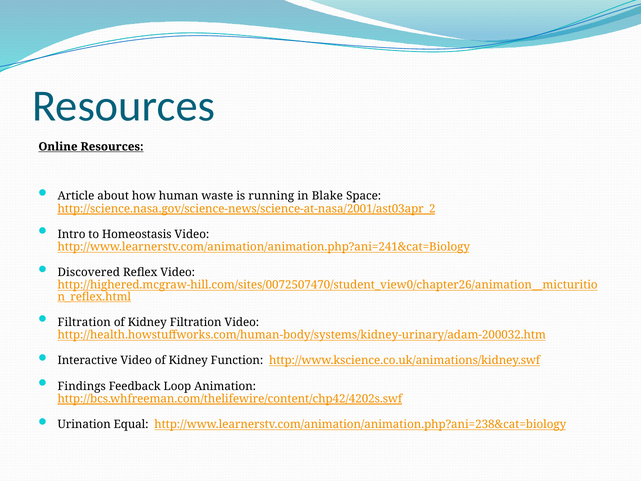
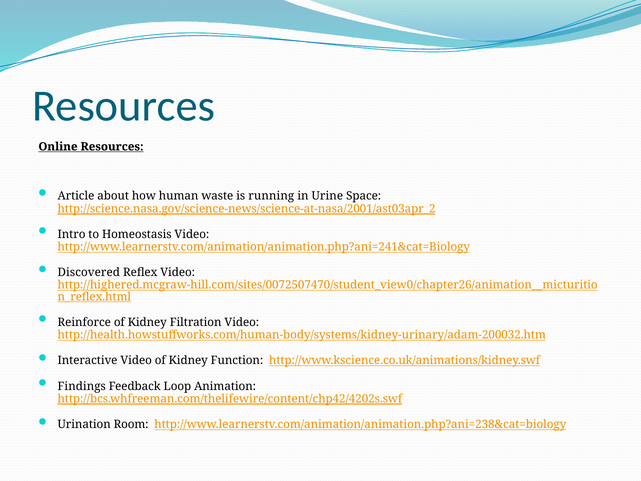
Blake: Blake -> Urine
Filtration at (84, 322): Filtration -> Reinforce
Equal: Equal -> Room
